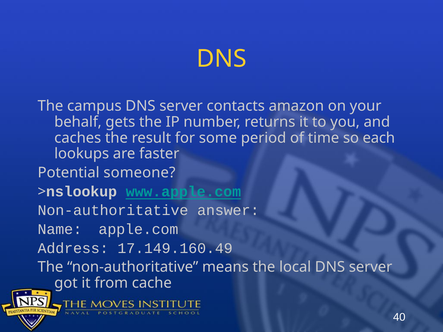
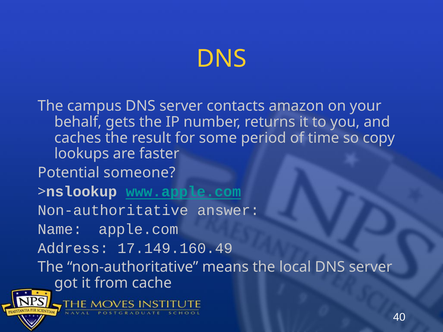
each: each -> copy
